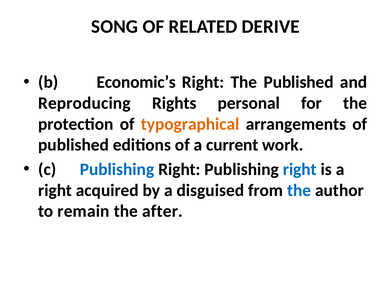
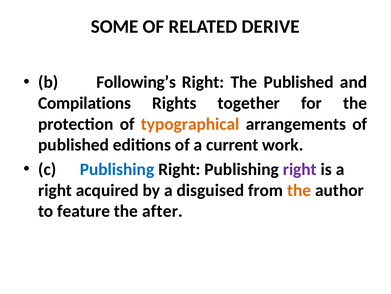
SONG: SONG -> SOME
Economic’s: Economic’s -> Following’s
Reproducing: Reproducing -> Compilations
personal: personal -> together
right at (300, 169) colour: blue -> purple
the at (299, 190) colour: blue -> orange
remain: remain -> feature
